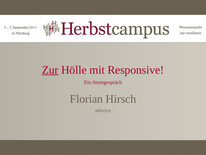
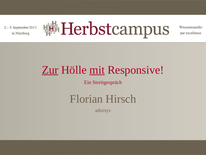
mit underline: none -> present
